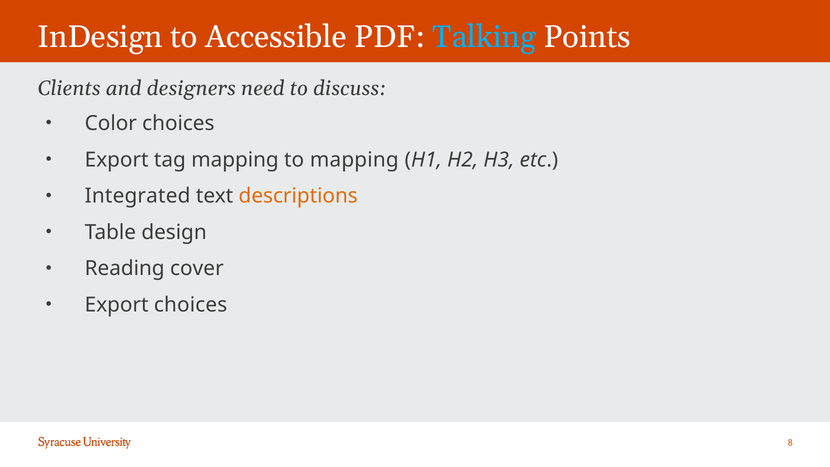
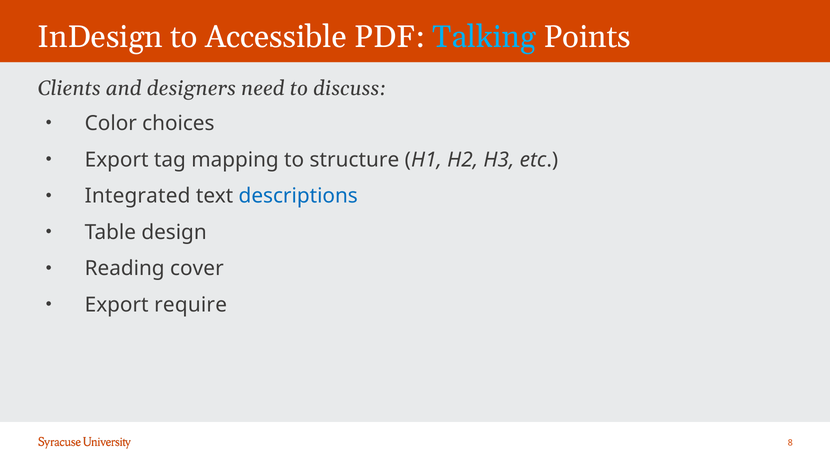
to mapping: mapping -> structure
descriptions colour: orange -> blue
Export choices: choices -> require
